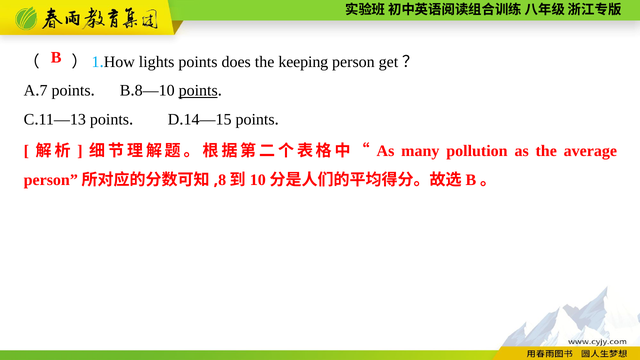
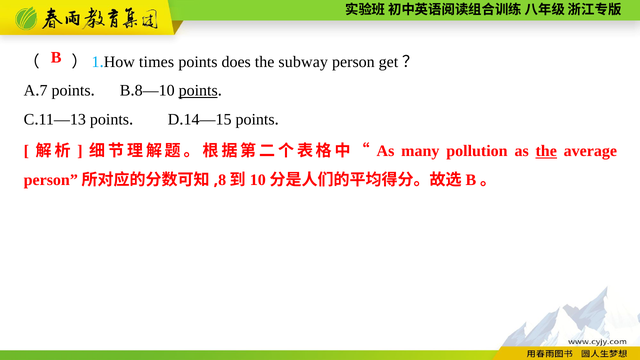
lights: lights -> times
keeping: keeping -> subway
the at (546, 151) underline: none -> present
